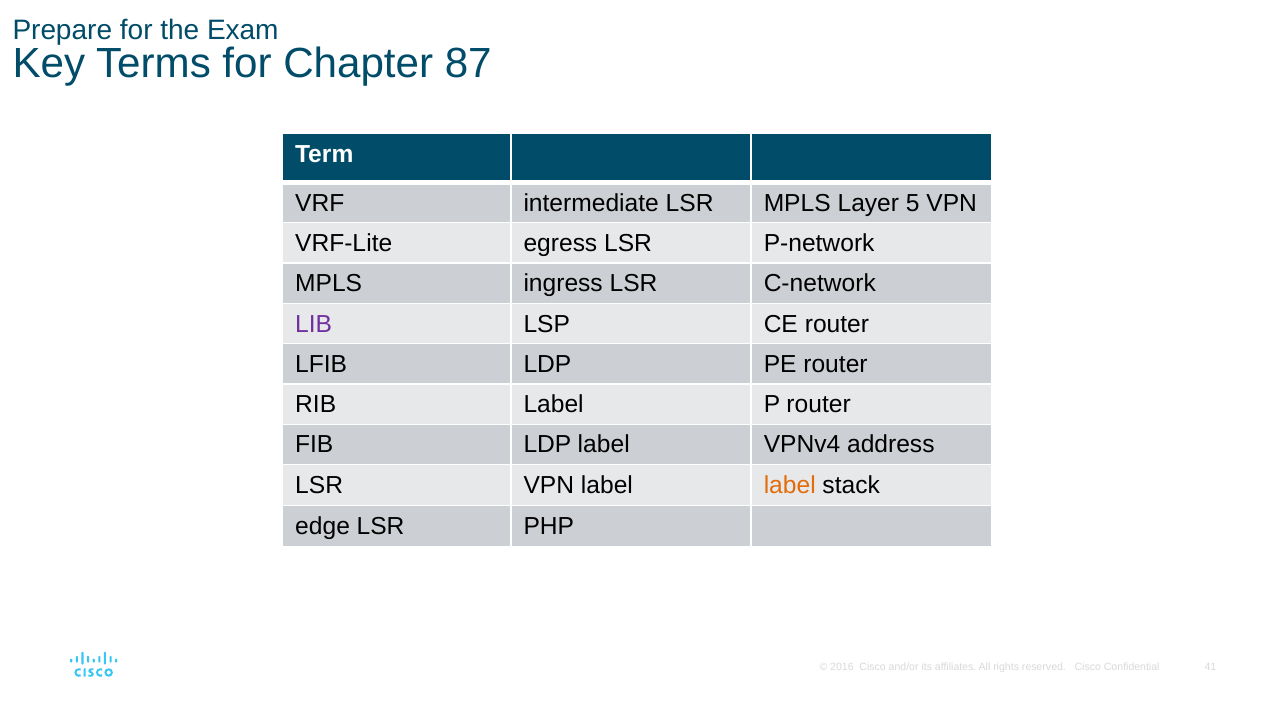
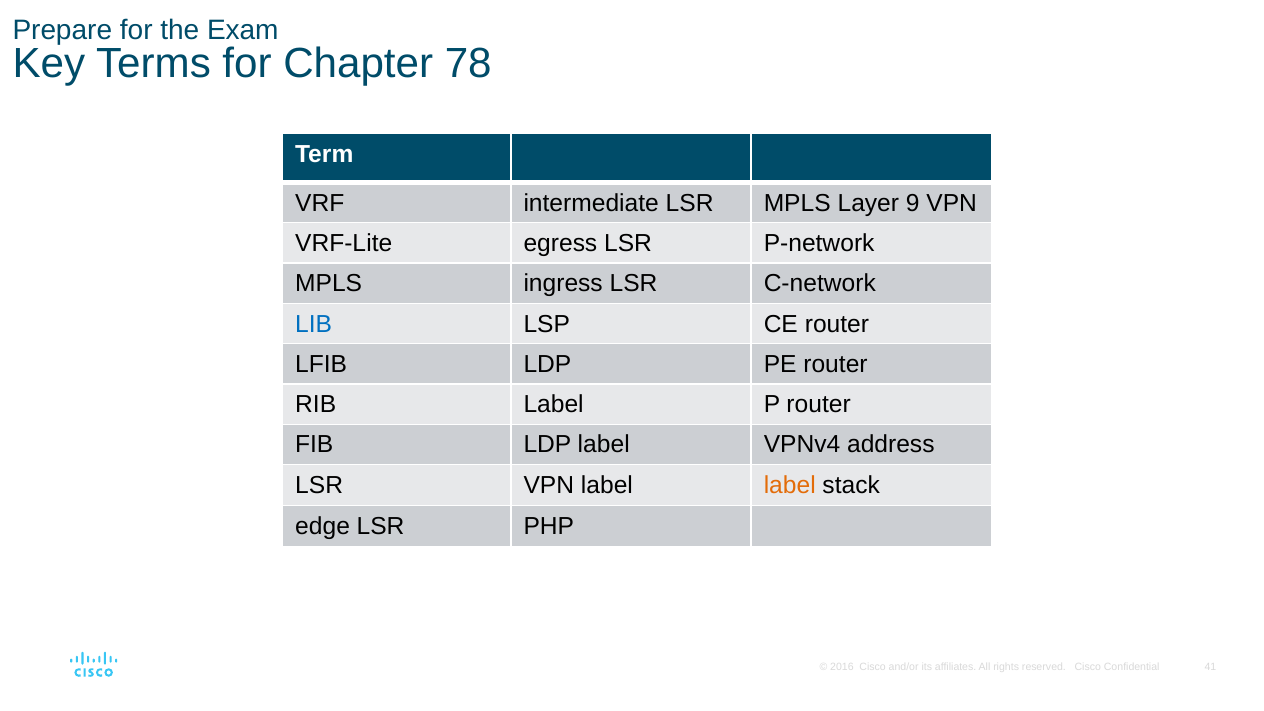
87: 87 -> 78
5: 5 -> 9
LIB colour: purple -> blue
